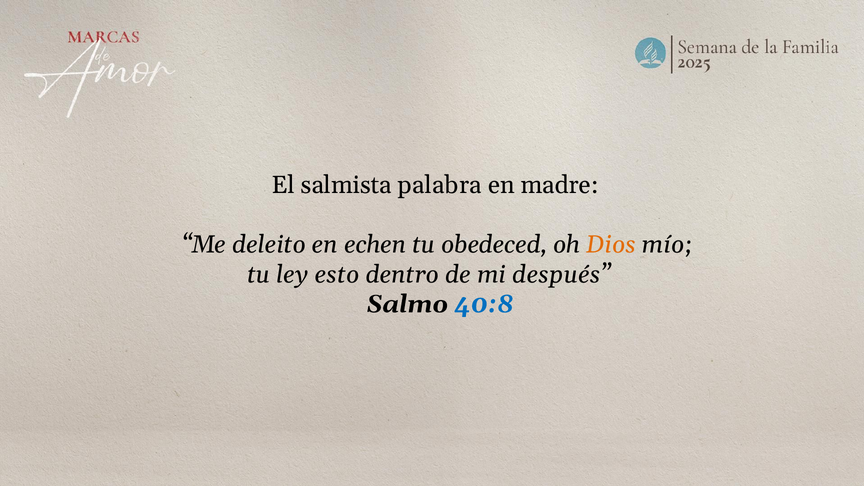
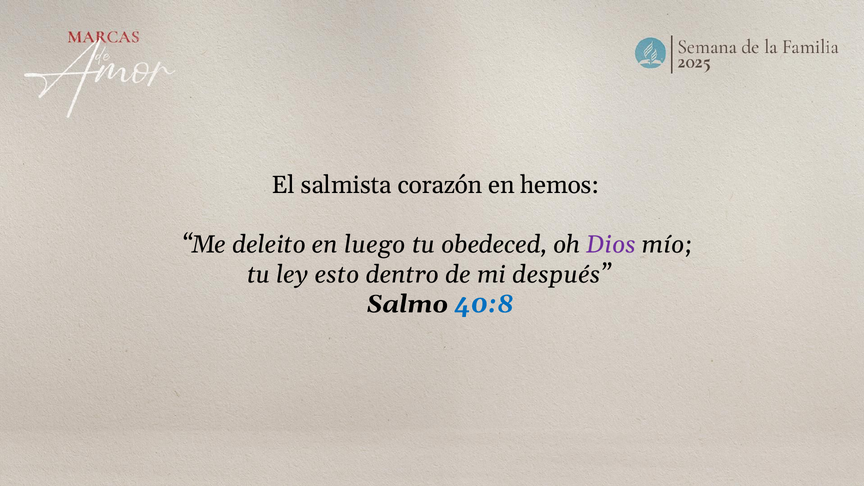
palabra: palabra -> corazón
madre: madre -> hemos
echen: echen -> luego
Dios colour: orange -> purple
